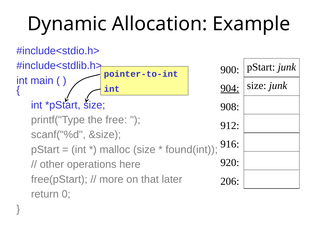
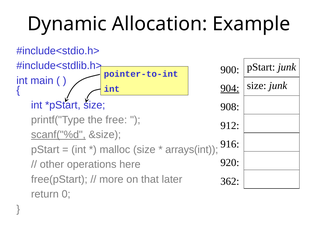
scanf("%d underline: none -> present
found(int: found(int -> arrays(int
206: 206 -> 362
